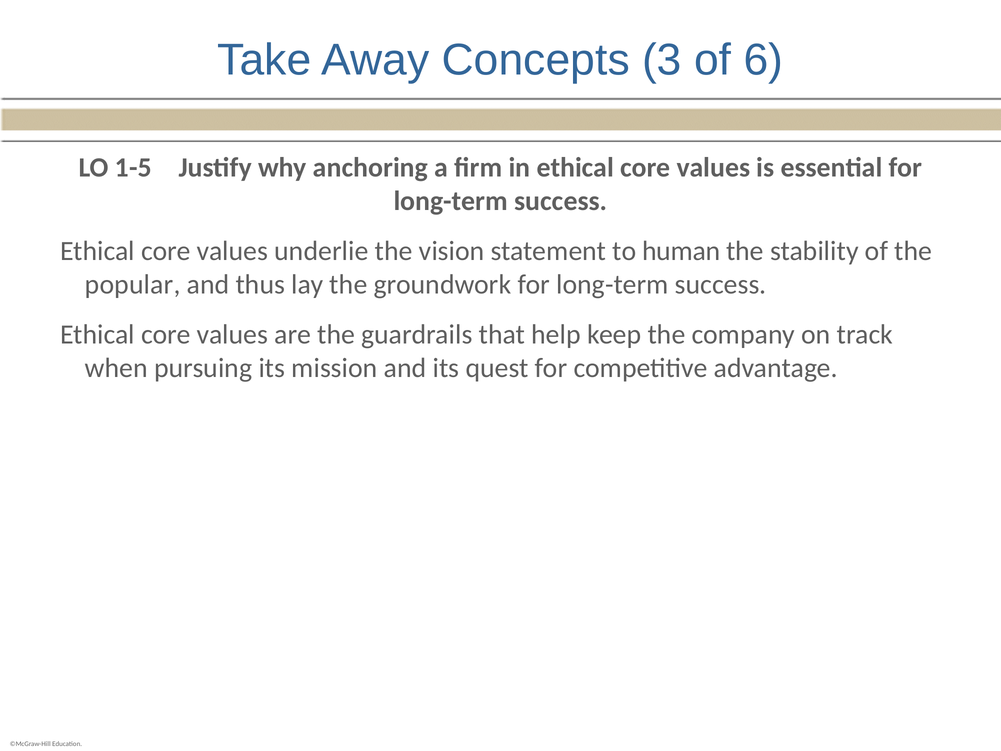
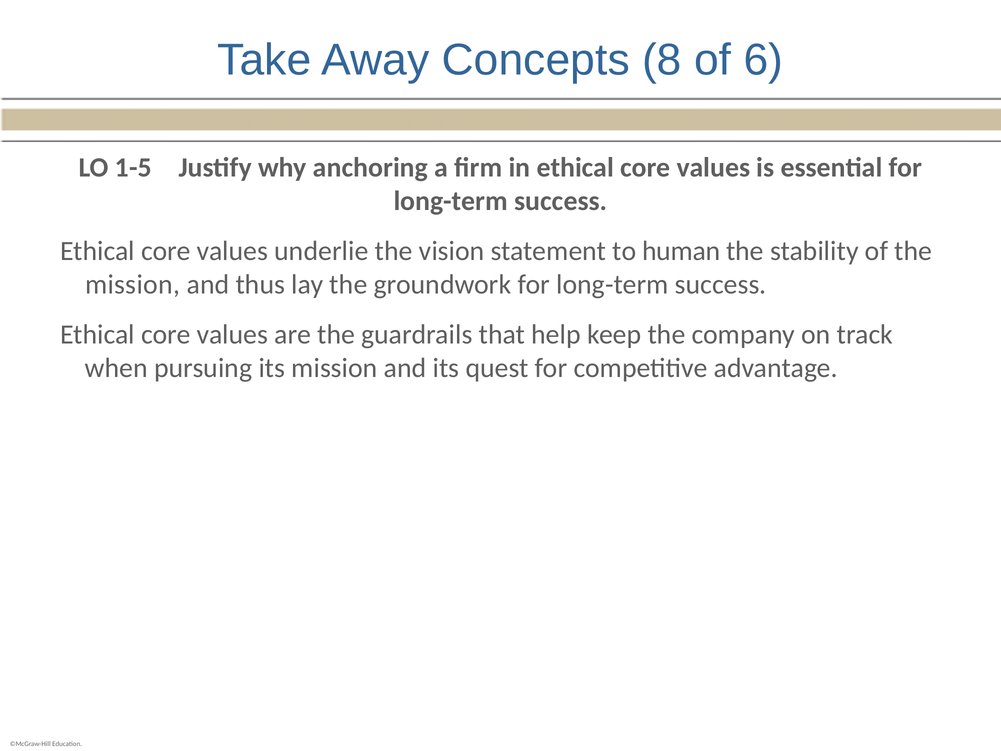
3: 3 -> 8
popular at (133, 285): popular -> mission
